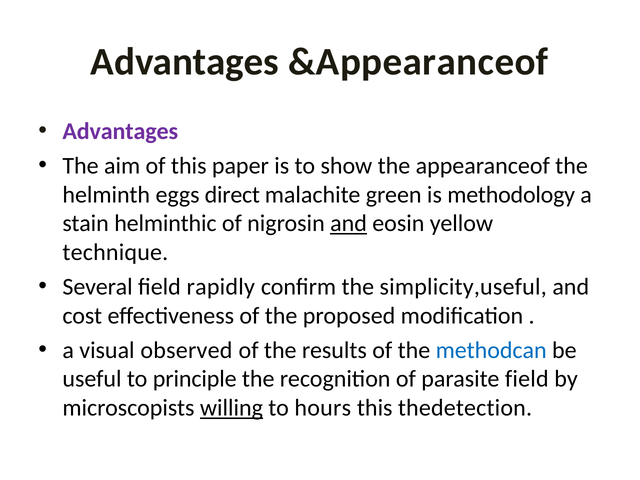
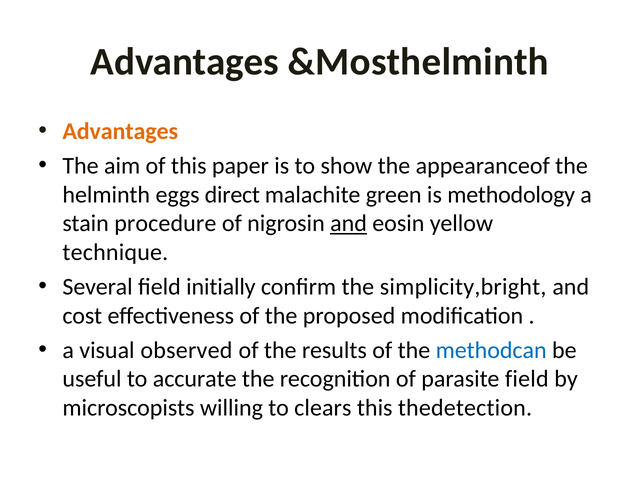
&Appearanceof: &Appearanceof -> &Mosthelminth
Advantages at (120, 131) colour: purple -> orange
helminthic: helminthic -> procedure
rapidly: rapidly -> initially
simplicity,useful: simplicity,useful -> simplicity,bright
principle: principle -> accurate
willing underline: present -> none
hours: hours -> clears
